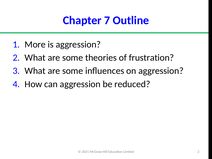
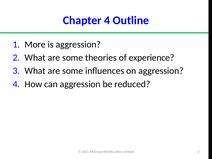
Chapter 7: 7 -> 4
frustration: frustration -> experience
